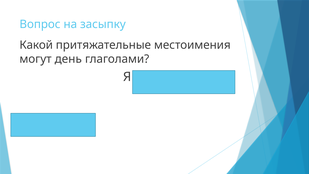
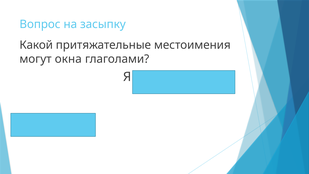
день: день -> окна
